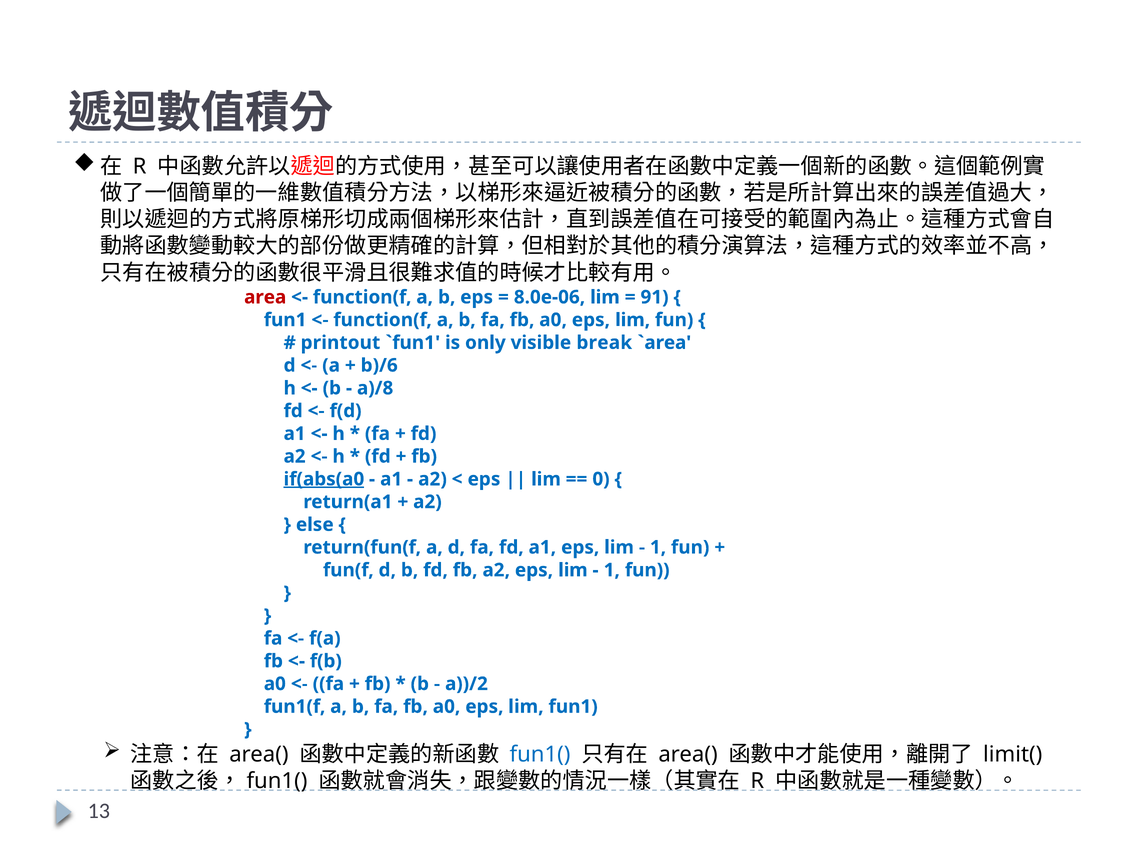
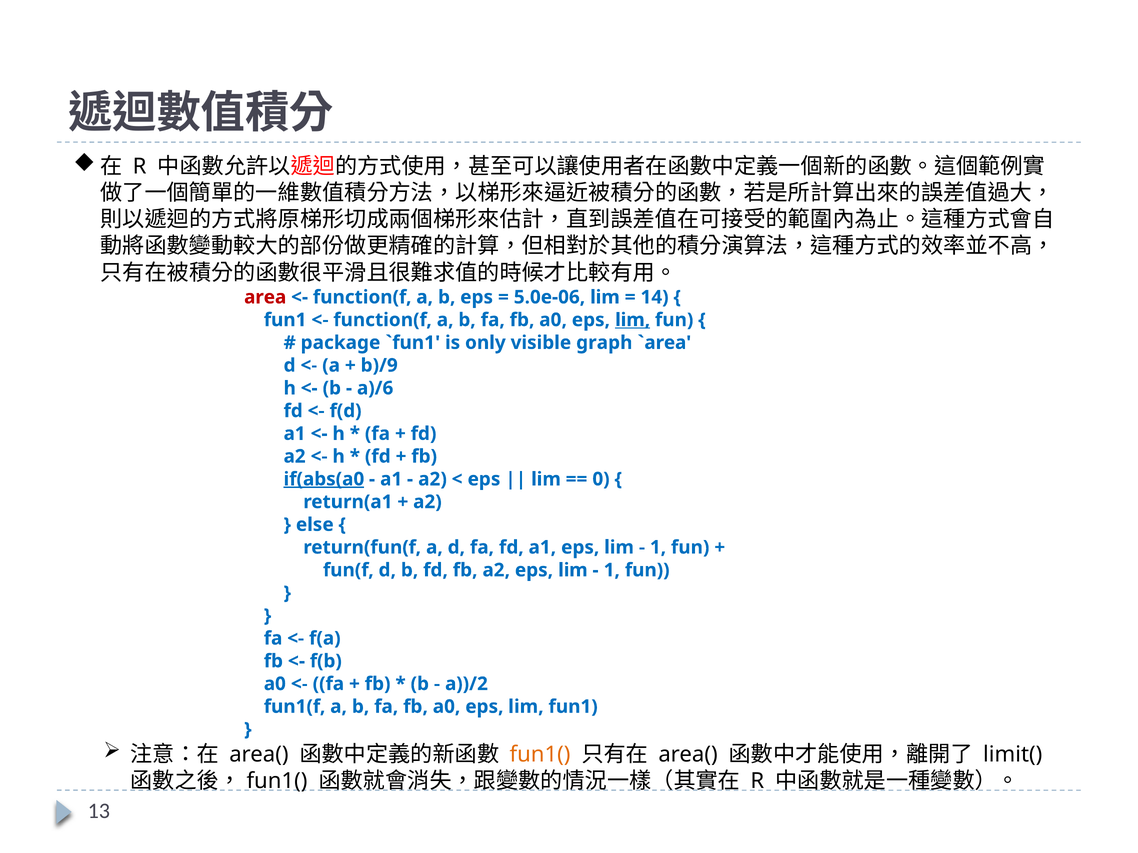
8.0e-06: 8.0e-06 -> 5.0e-06
91: 91 -> 14
lim at (633, 320) underline: none -> present
printout: printout -> package
break: break -> graph
b)/6: b)/6 -> b)/9
a)/8: a)/8 -> a)/6
fun1( colour: blue -> orange
